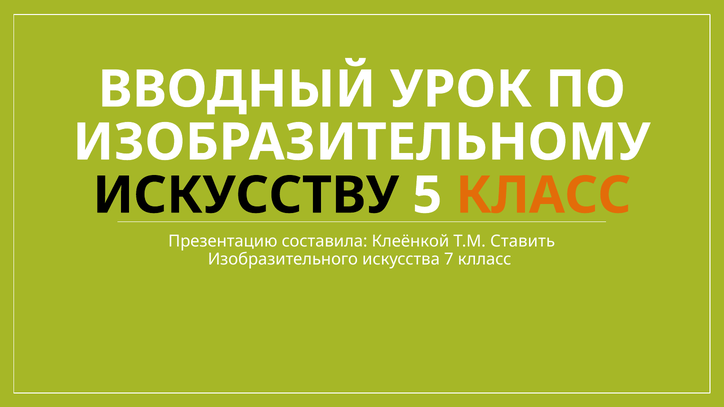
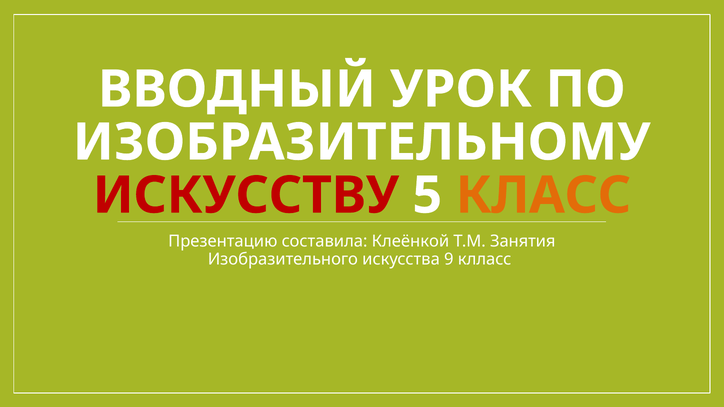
ИСКУССТВУ colour: black -> red
Ставить: Ставить -> Занятия
7: 7 -> 9
